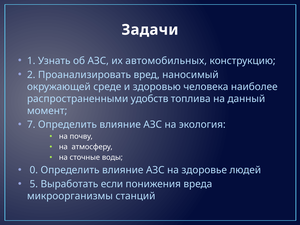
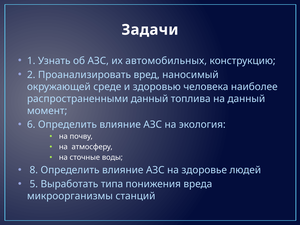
распространенными удобств: удобств -> данный
7: 7 -> 6
0: 0 -> 8
если: если -> типа
